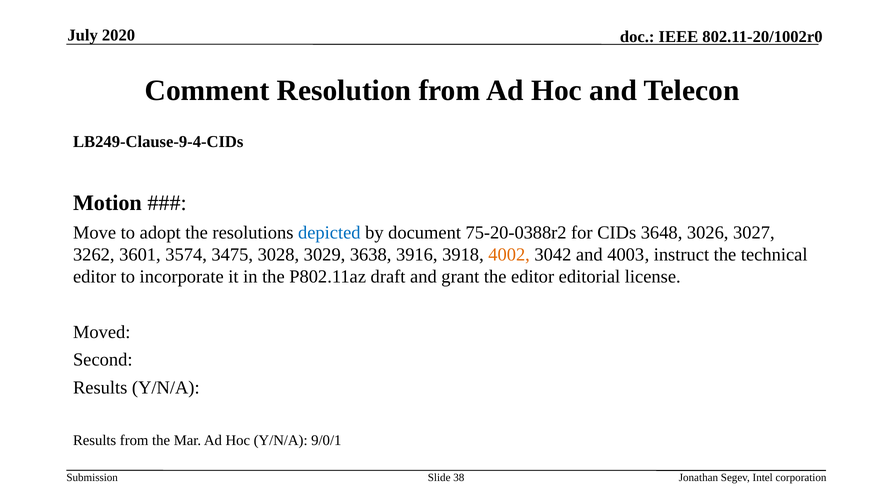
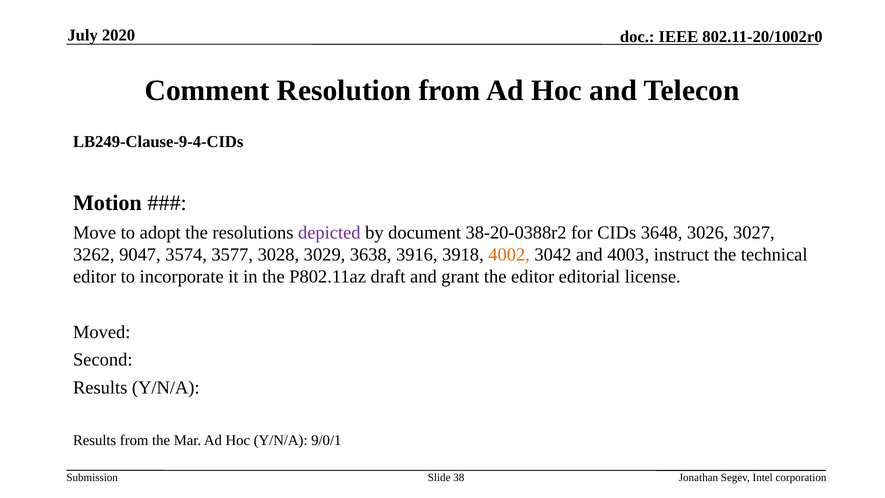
depicted colour: blue -> purple
75-20-0388r2: 75-20-0388r2 -> 38-20-0388r2
3601: 3601 -> 9047
3475: 3475 -> 3577
